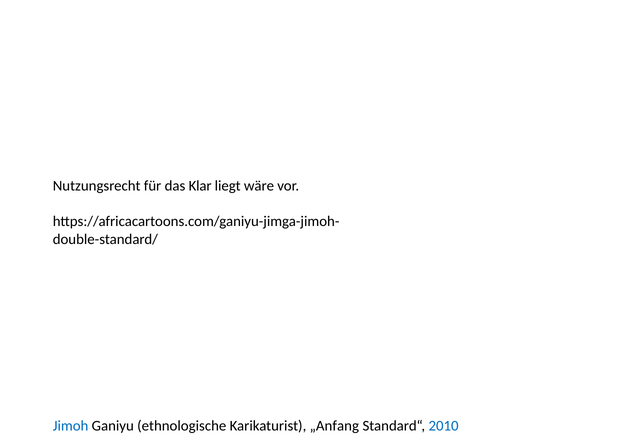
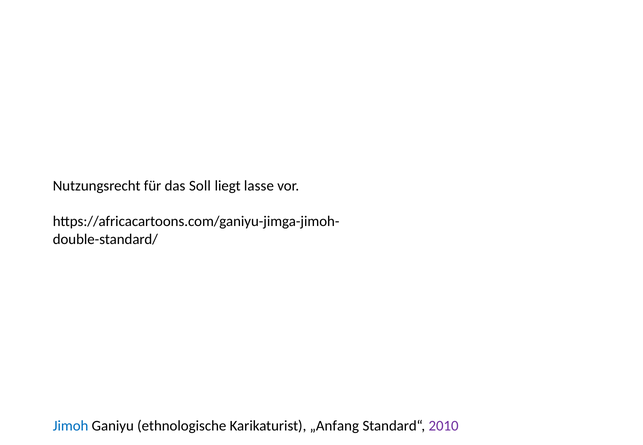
Klar: Klar -> Soll
wäre: wäre -> lasse
2010 colour: blue -> purple
